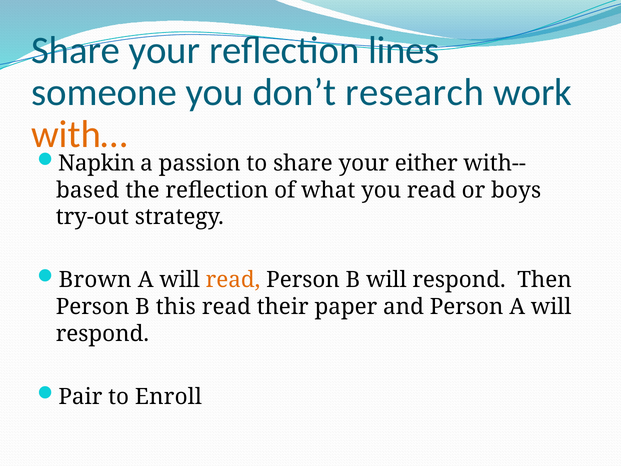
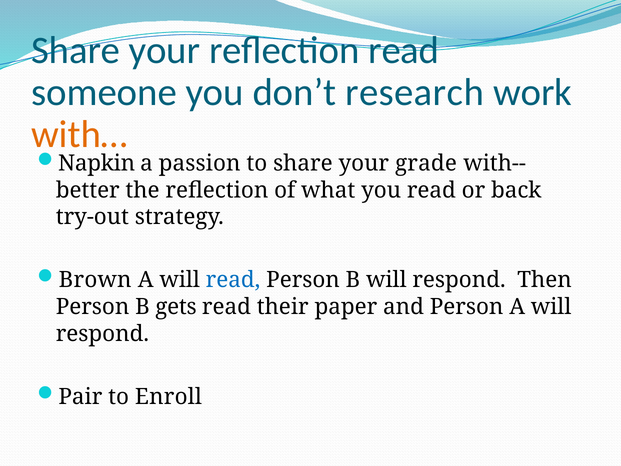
reflection lines: lines -> read
either: either -> grade
based: based -> better
boys: boys -> back
read at (233, 280) colour: orange -> blue
this: this -> gets
